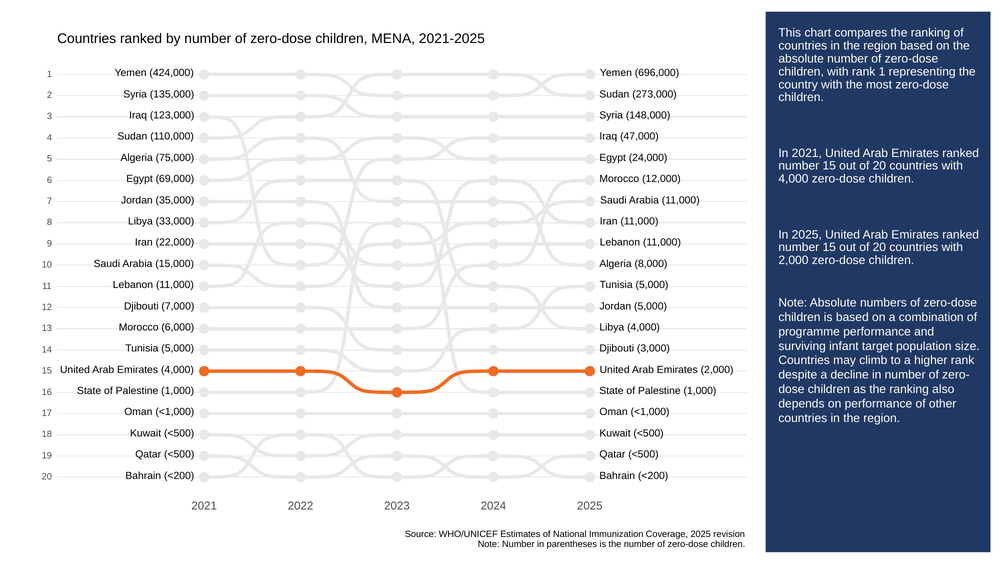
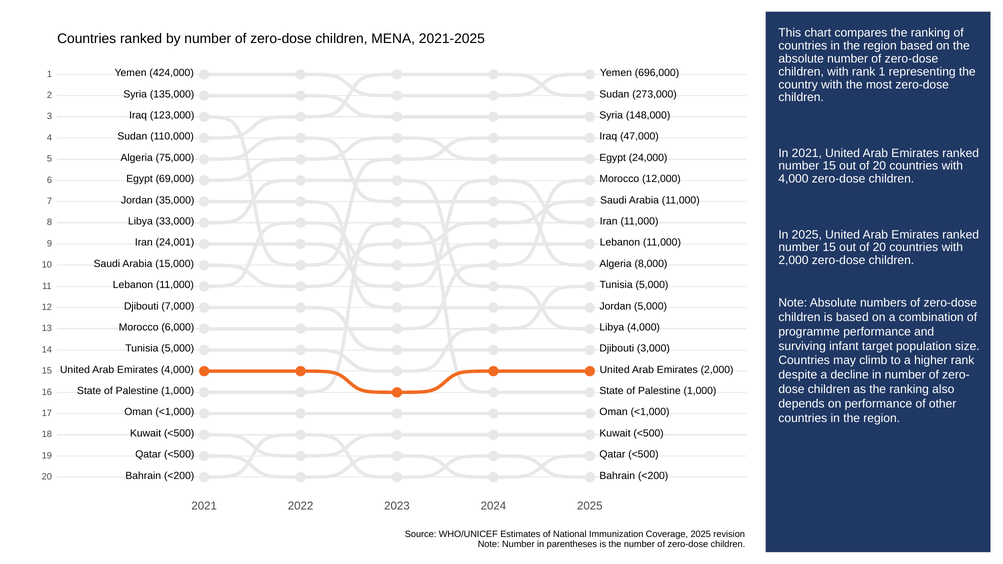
22,000: 22,000 -> 24,001
